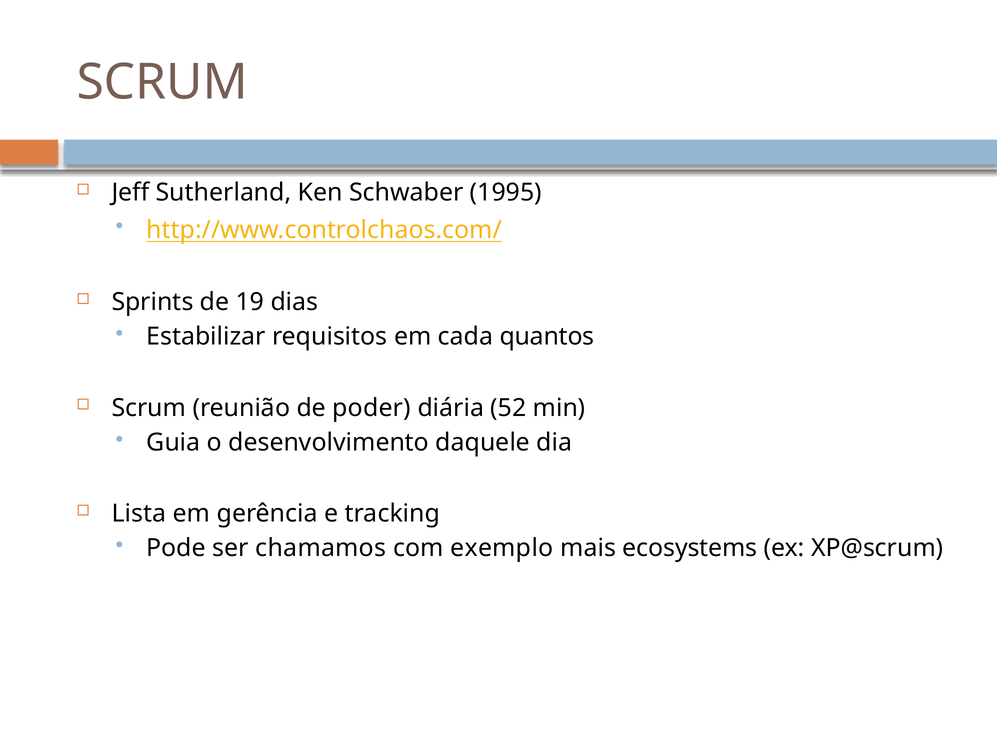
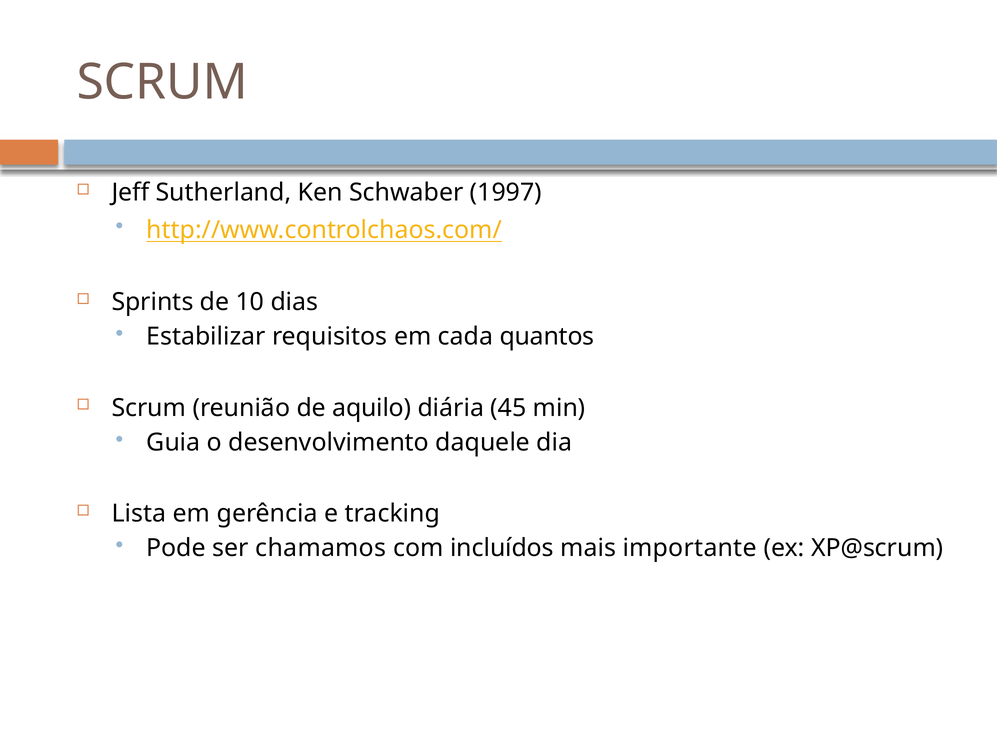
1995: 1995 -> 1997
19: 19 -> 10
poder: poder -> aquilo
52: 52 -> 45
exemplo: exemplo -> incluídos
ecosystems: ecosystems -> importante
